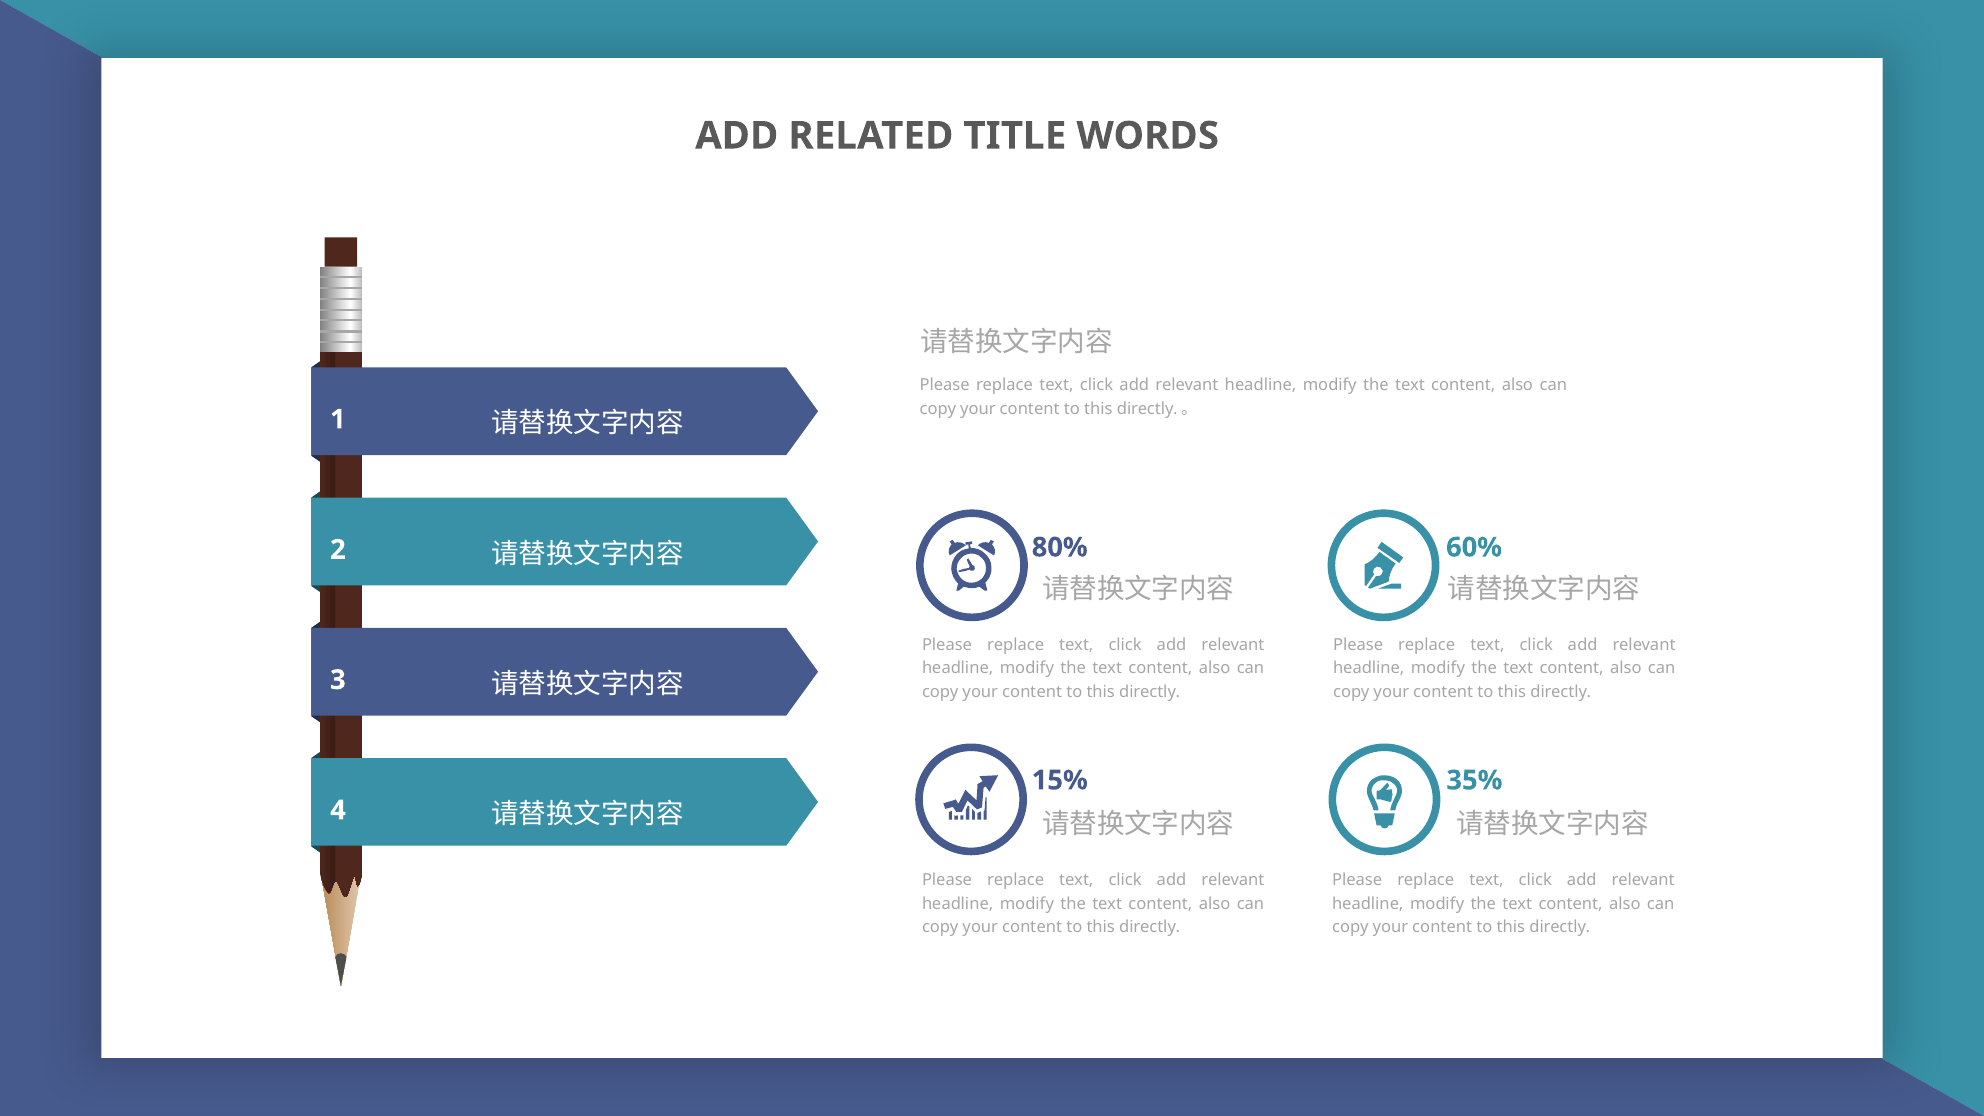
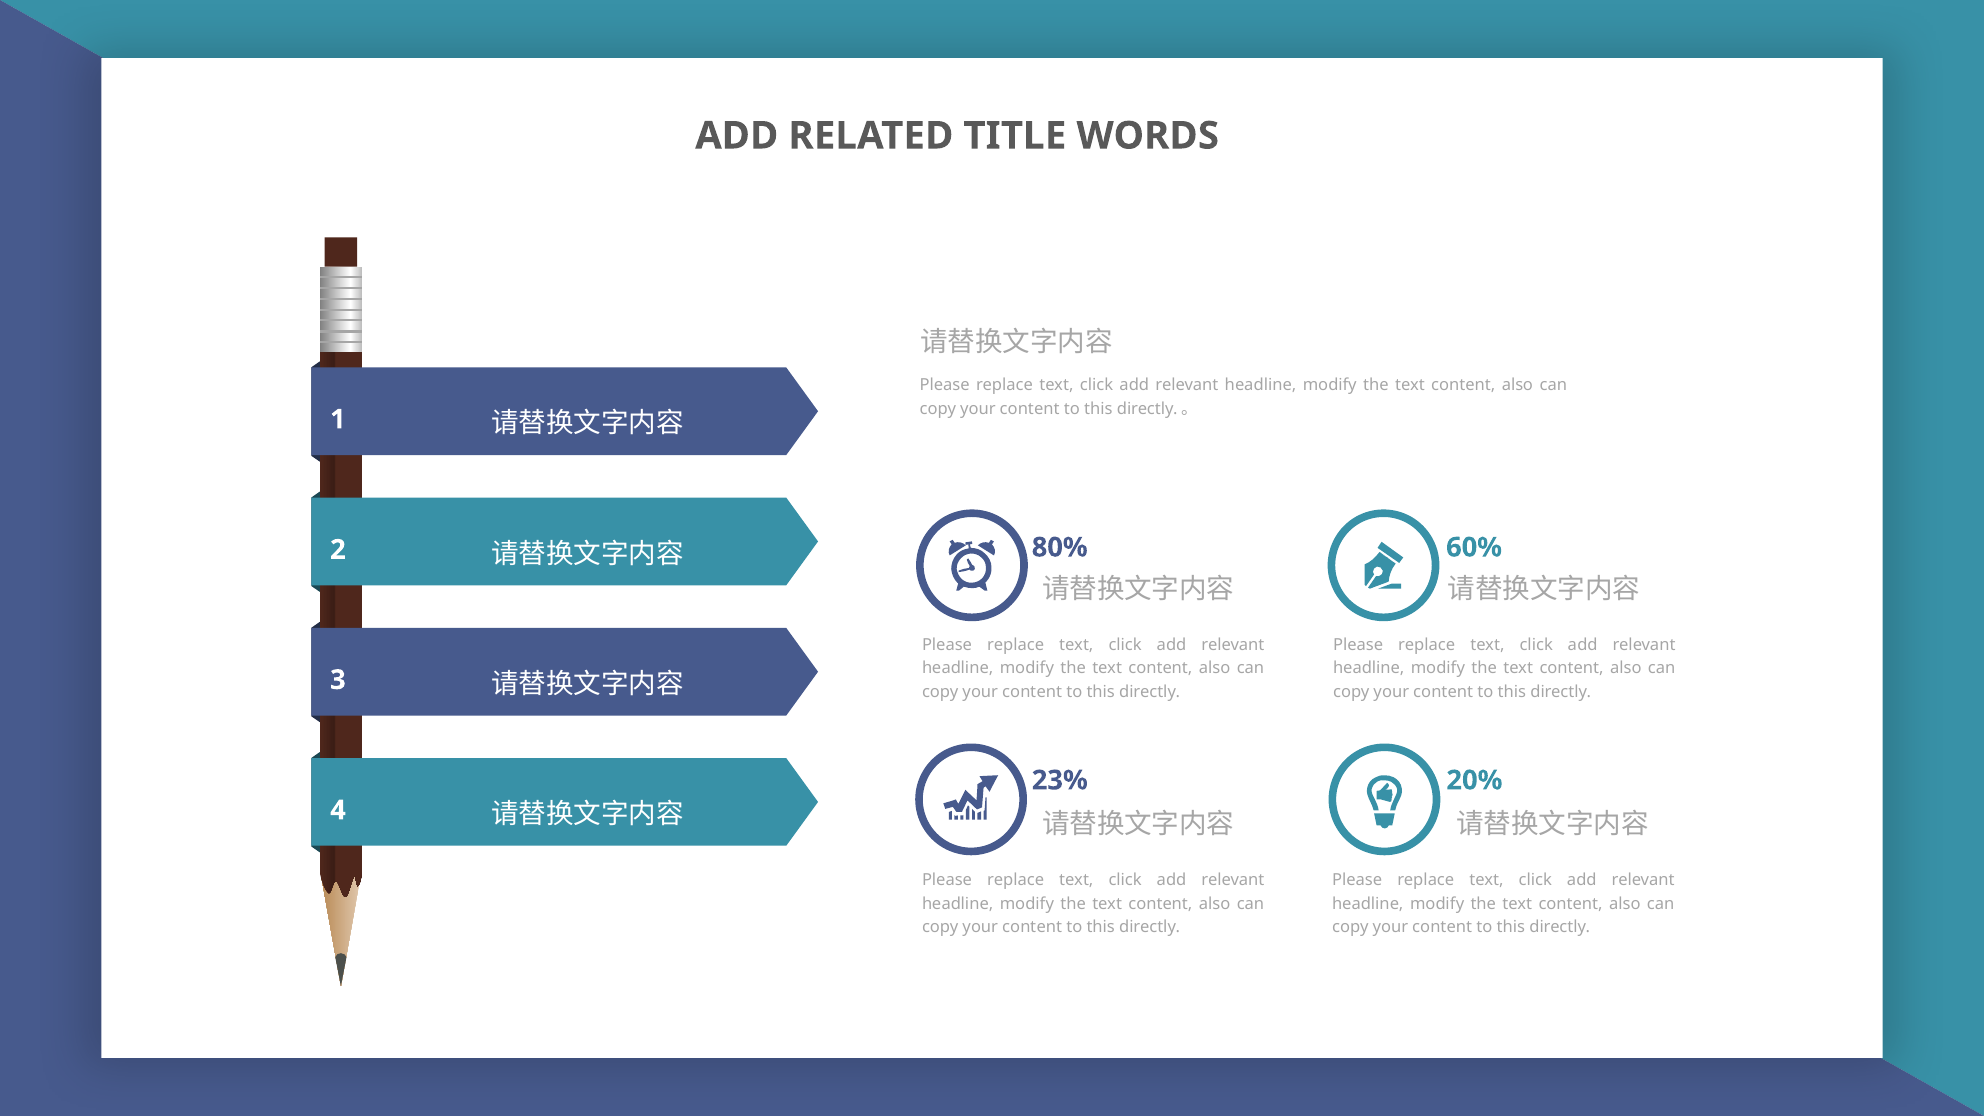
15%: 15% -> 23%
35%: 35% -> 20%
